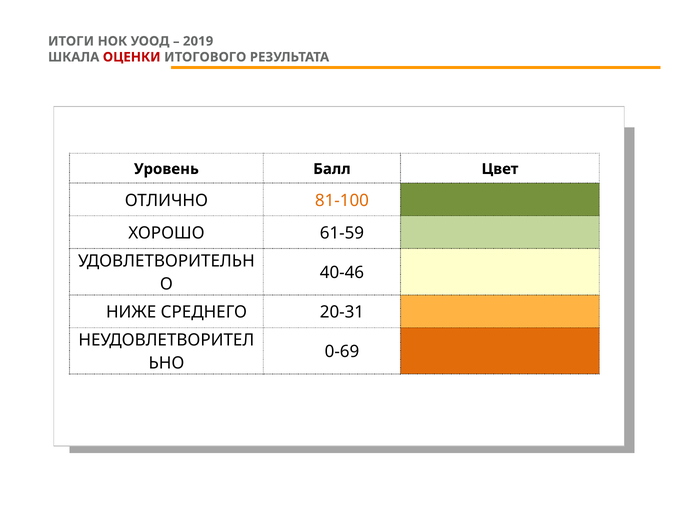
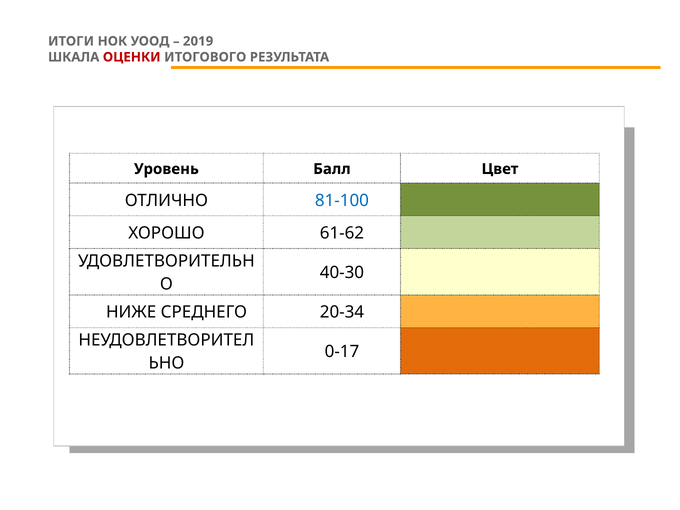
81-100 colour: orange -> blue
61-59: 61-59 -> 61-62
40-46: 40-46 -> 40-30
20-31: 20-31 -> 20-34
0-69: 0-69 -> 0-17
